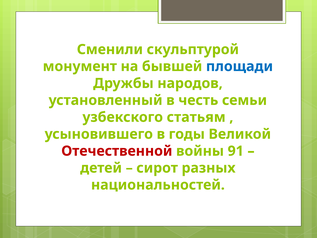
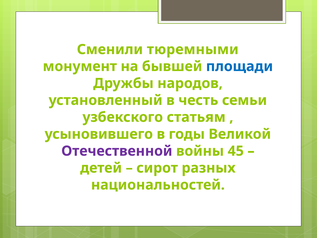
скульптурой: скульптурой -> тюремными
Отечественной colour: red -> purple
91: 91 -> 45
